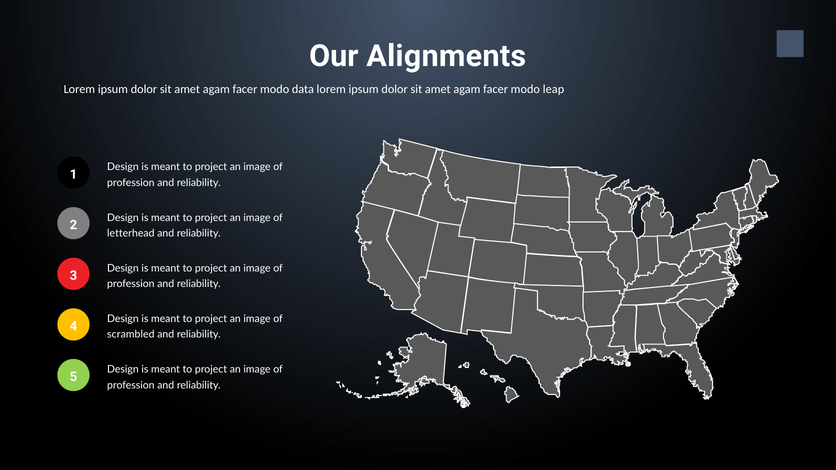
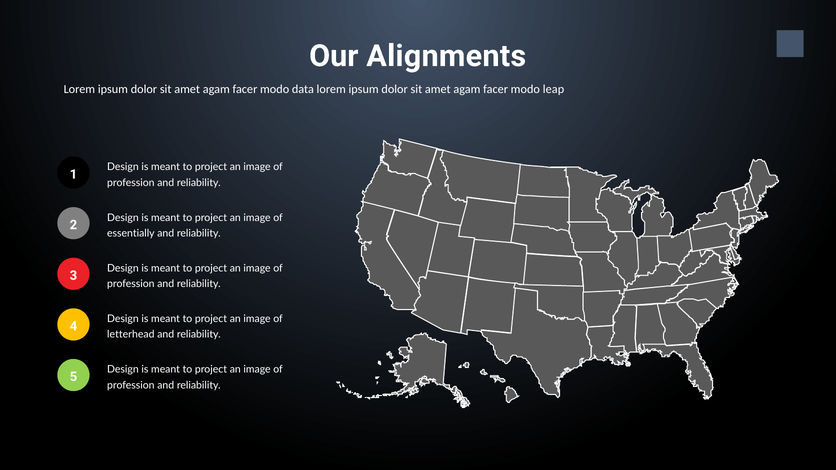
letterhead: letterhead -> essentially
scrambled: scrambled -> letterhead
